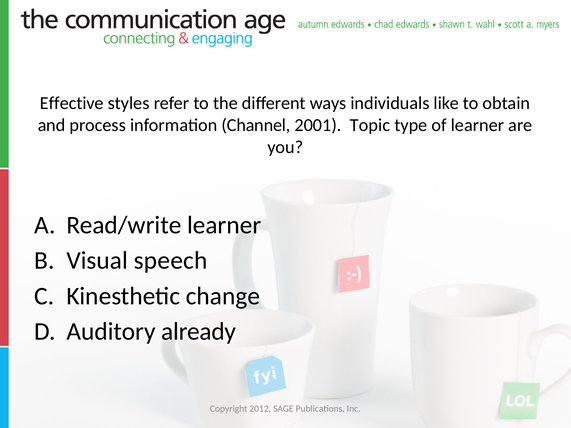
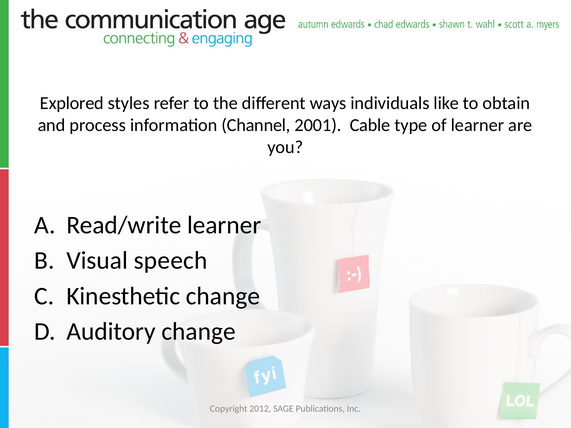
Effective: Effective -> Explored
Topic: Topic -> Cable
Auditory already: already -> change
